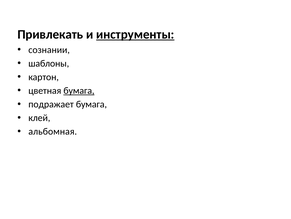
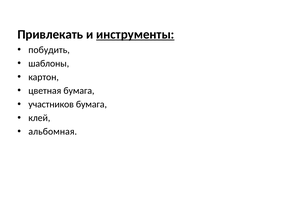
сознании: сознании -> побудить
бумага at (79, 90) underline: present -> none
подражает: подражает -> участников
